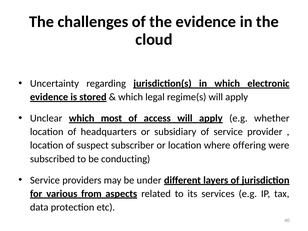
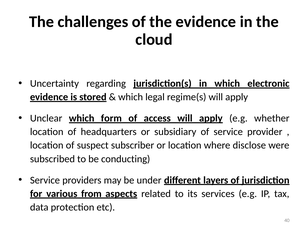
most: most -> form
offering: offering -> disclose
